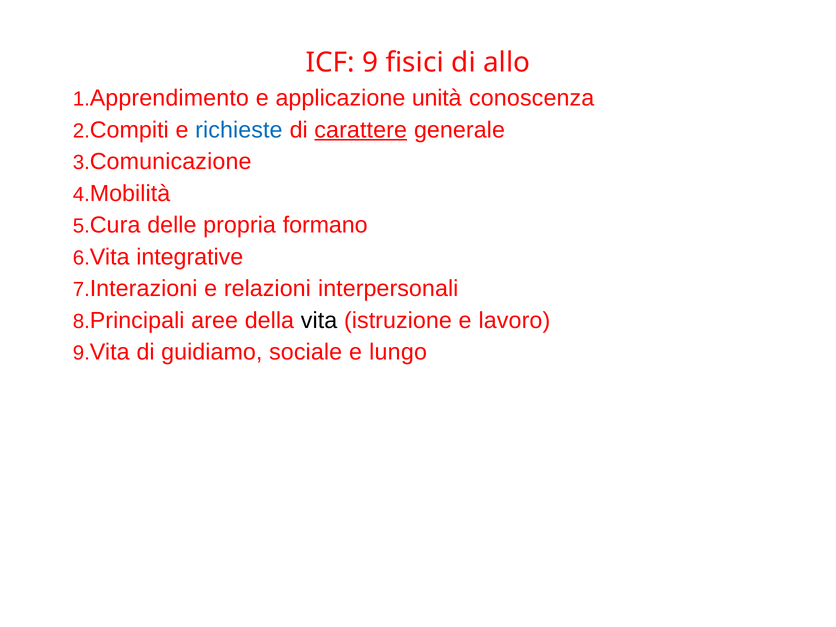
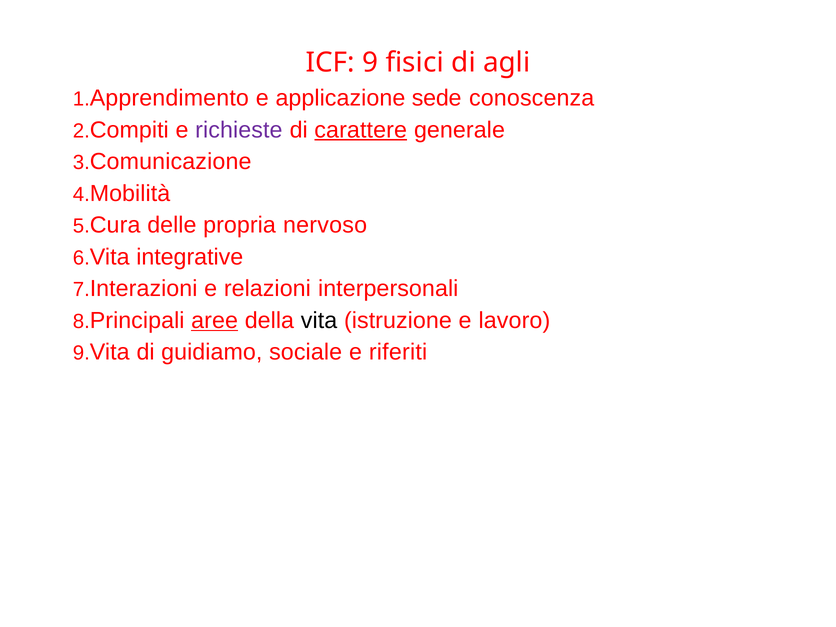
allo: allo -> agli
unità: unità -> sede
richieste colour: blue -> purple
formano: formano -> nervoso
aree underline: none -> present
lungo: lungo -> riferiti
